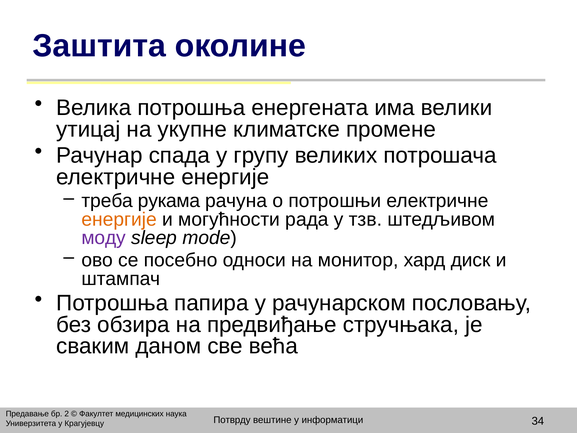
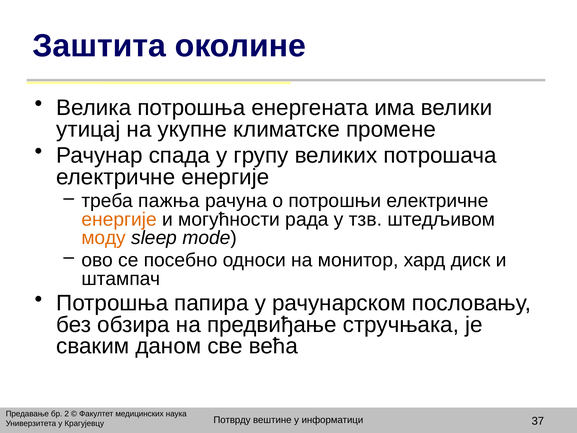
рукама: рукама -> пажња
моду colour: purple -> orange
34: 34 -> 37
